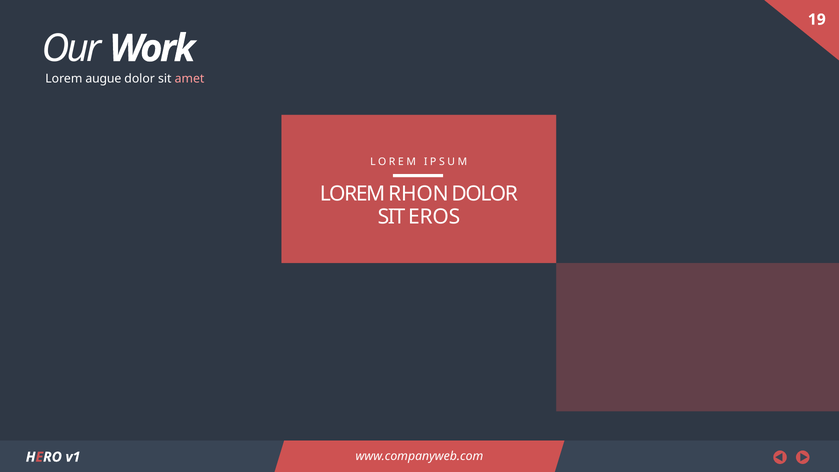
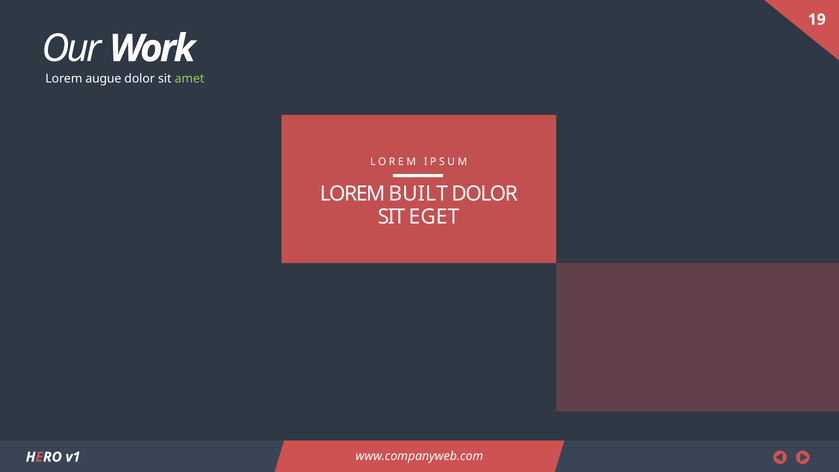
amet colour: pink -> light green
RHON: RHON -> BUILT
EROS: EROS -> EGET
